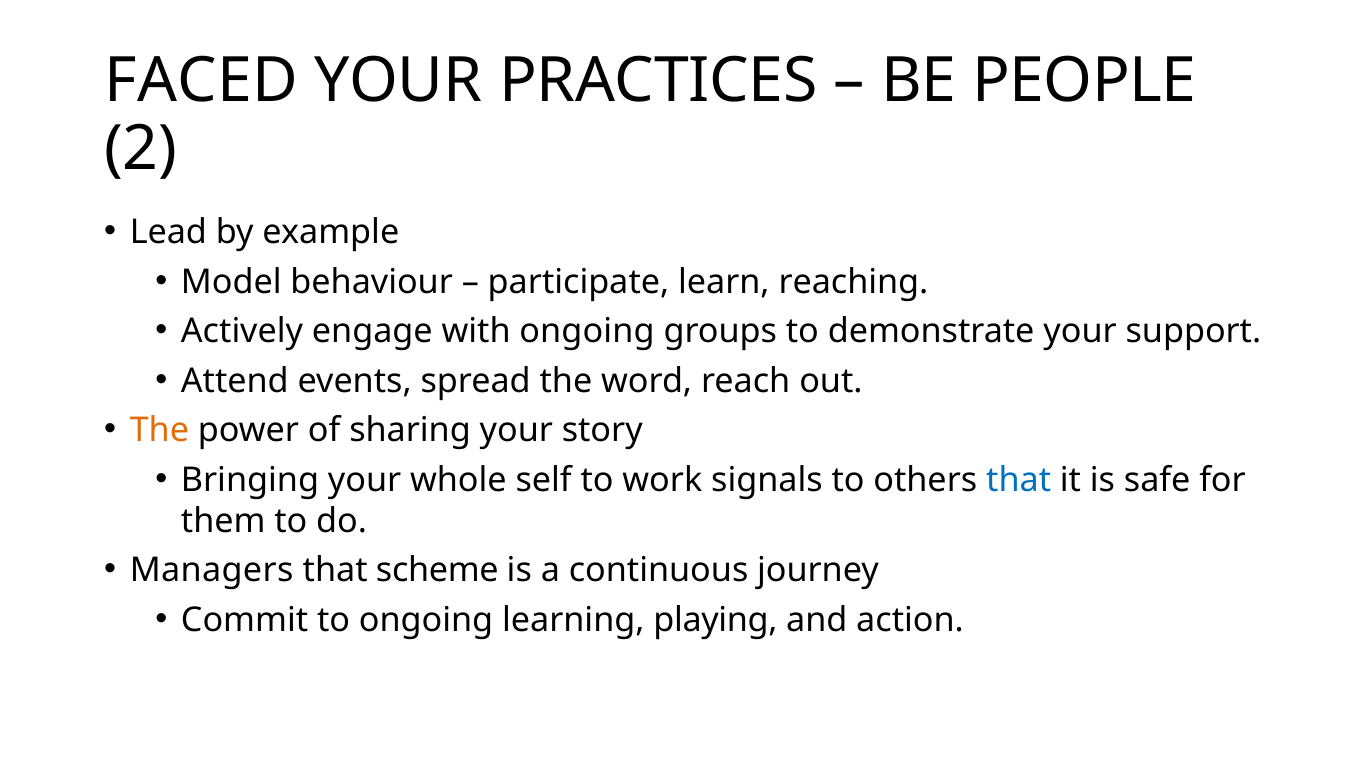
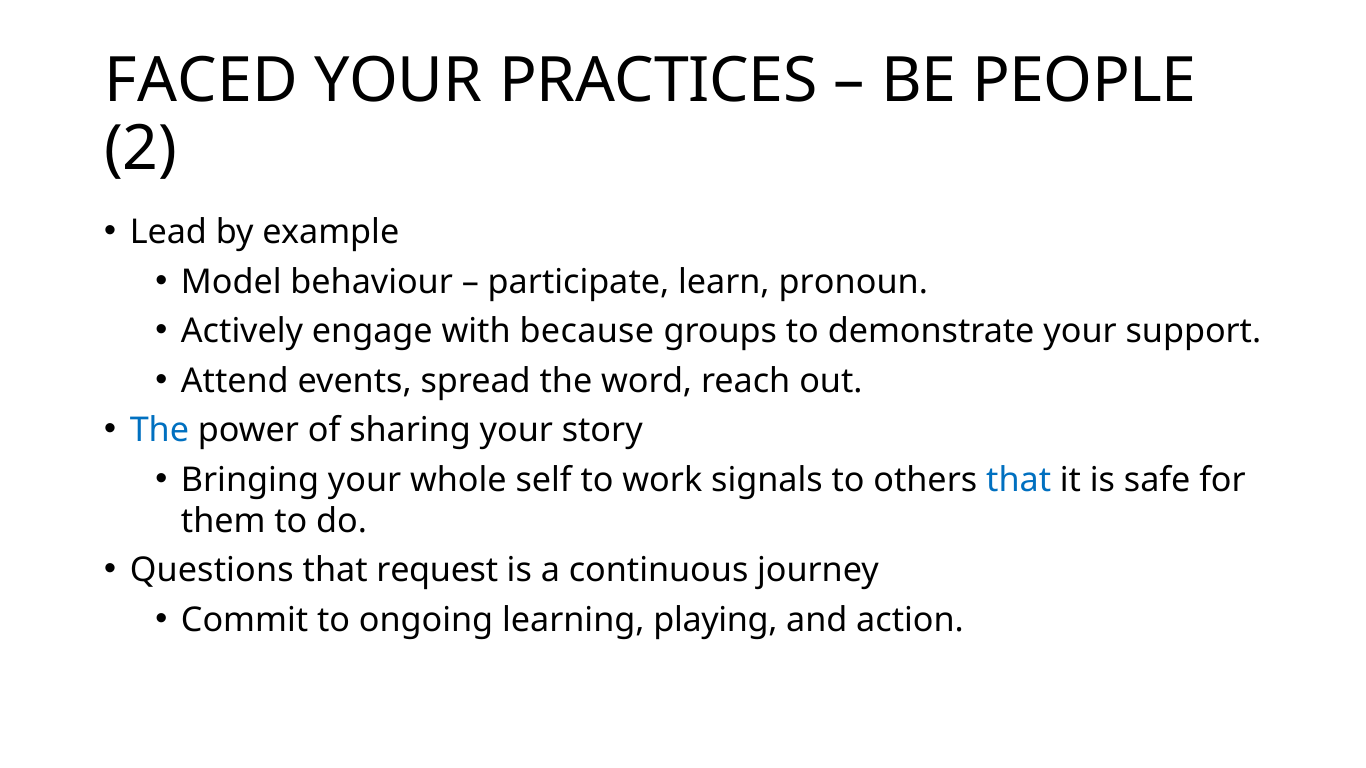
reaching: reaching -> pronoun
with ongoing: ongoing -> because
The at (159, 431) colour: orange -> blue
Managers: Managers -> Questions
scheme: scheme -> request
